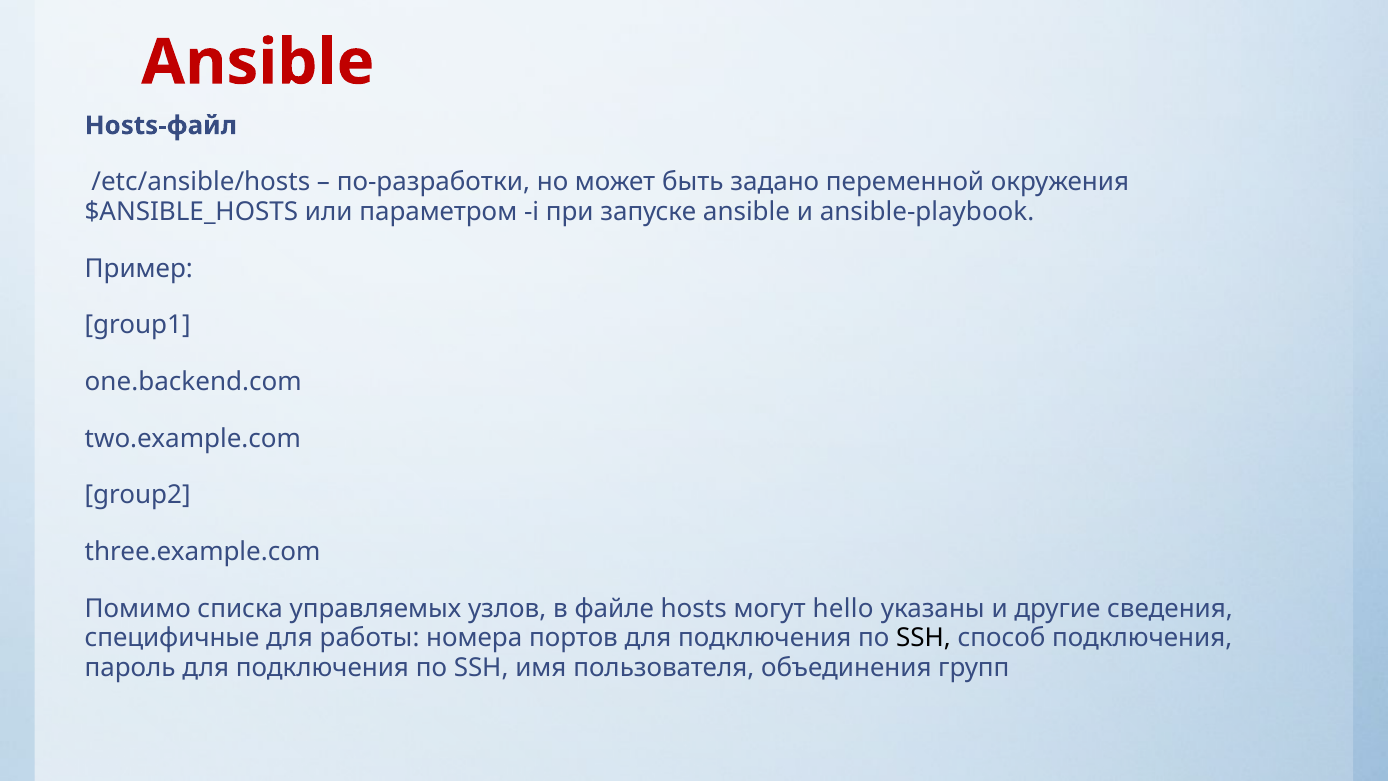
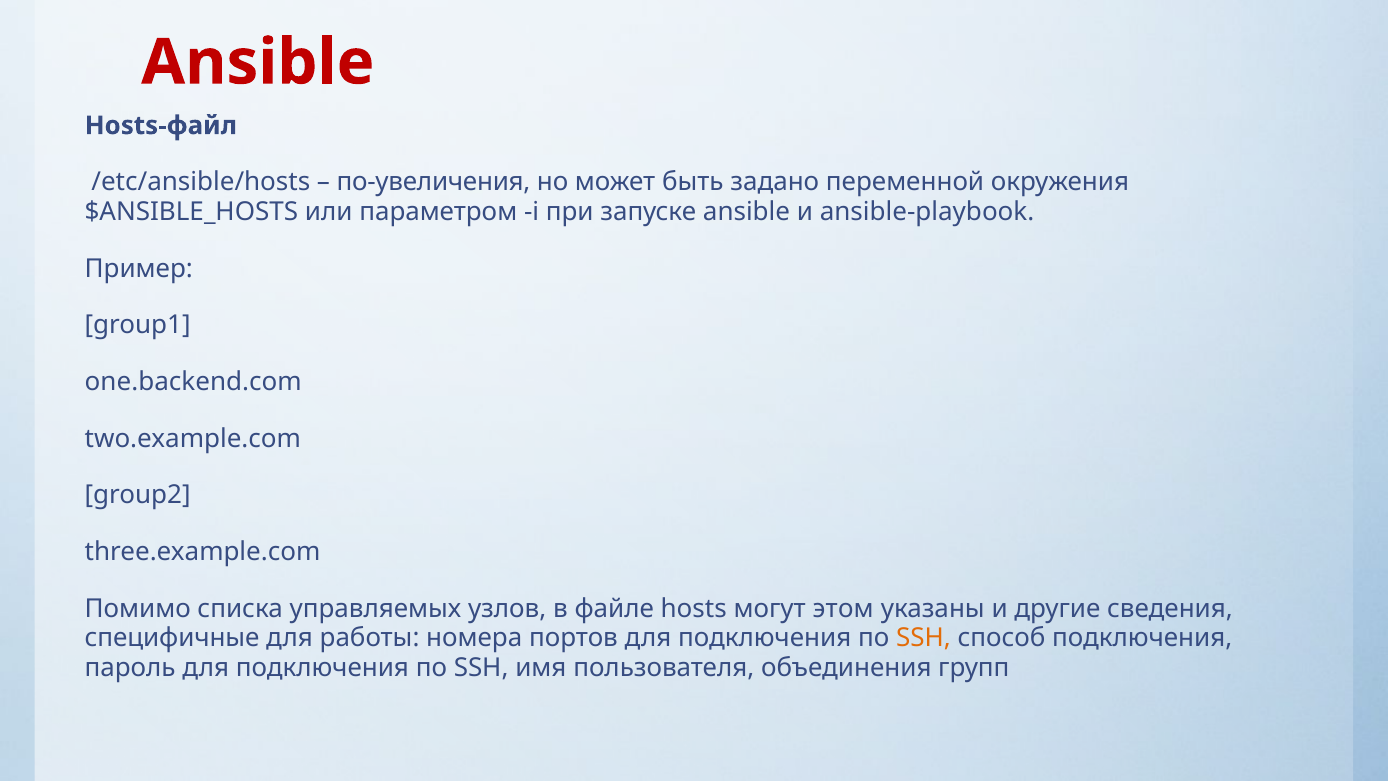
по-разработки: по-разработки -> по-увеличения
hello: hello -> этом
SSH at (923, 638) colour: black -> orange
